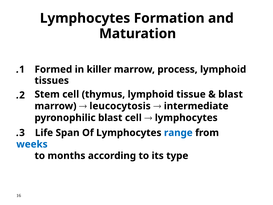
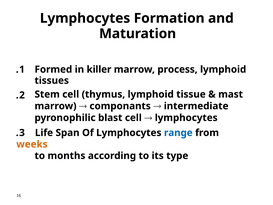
blast at (231, 94): blast -> mast
leucocytosis: leucocytosis -> componants
weeks colour: blue -> orange
